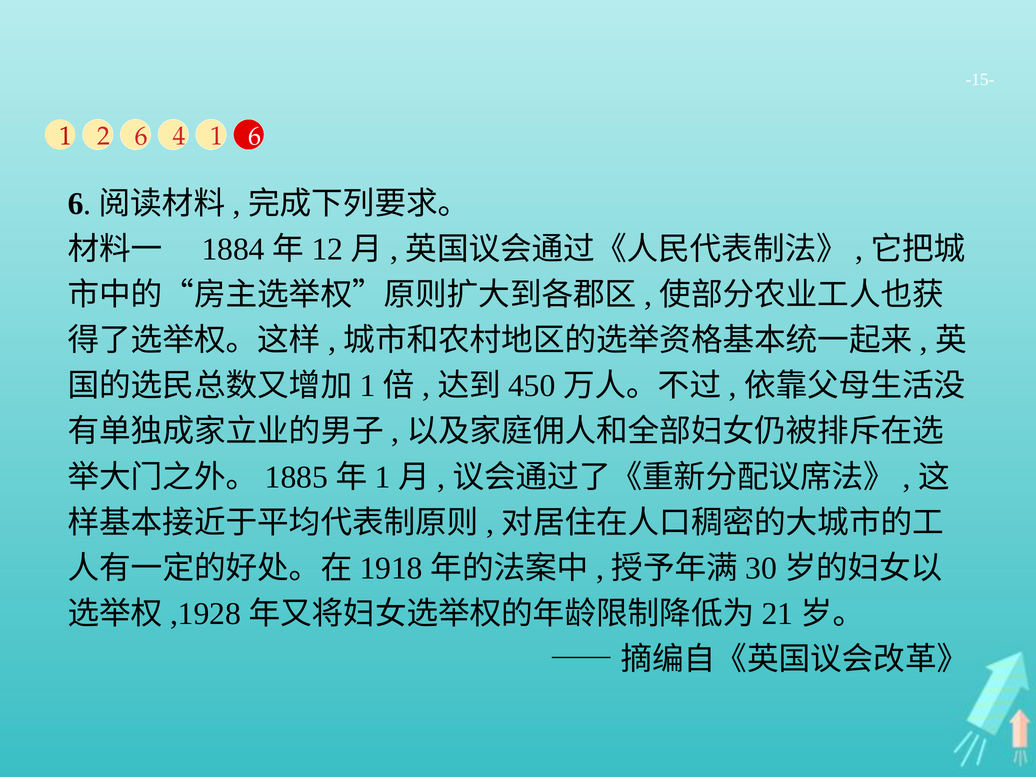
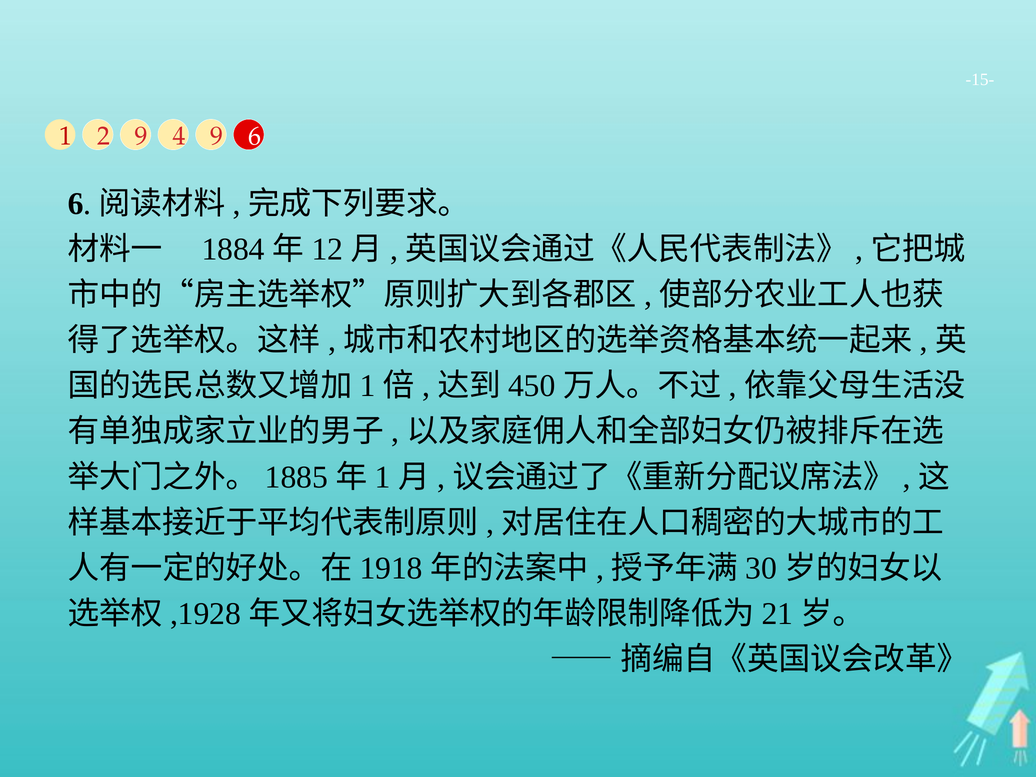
2 6: 6 -> 9
4 1: 1 -> 9
